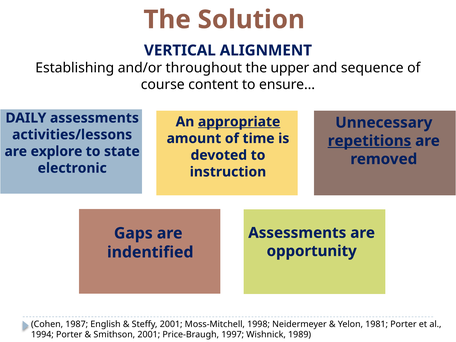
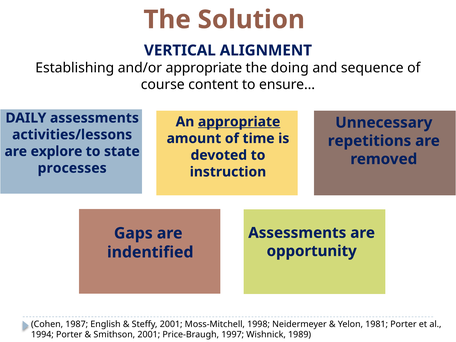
and/or throughout: throughout -> appropriate
upper: upper -> doing
repetitions underline: present -> none
electronic: electronic -> processes
